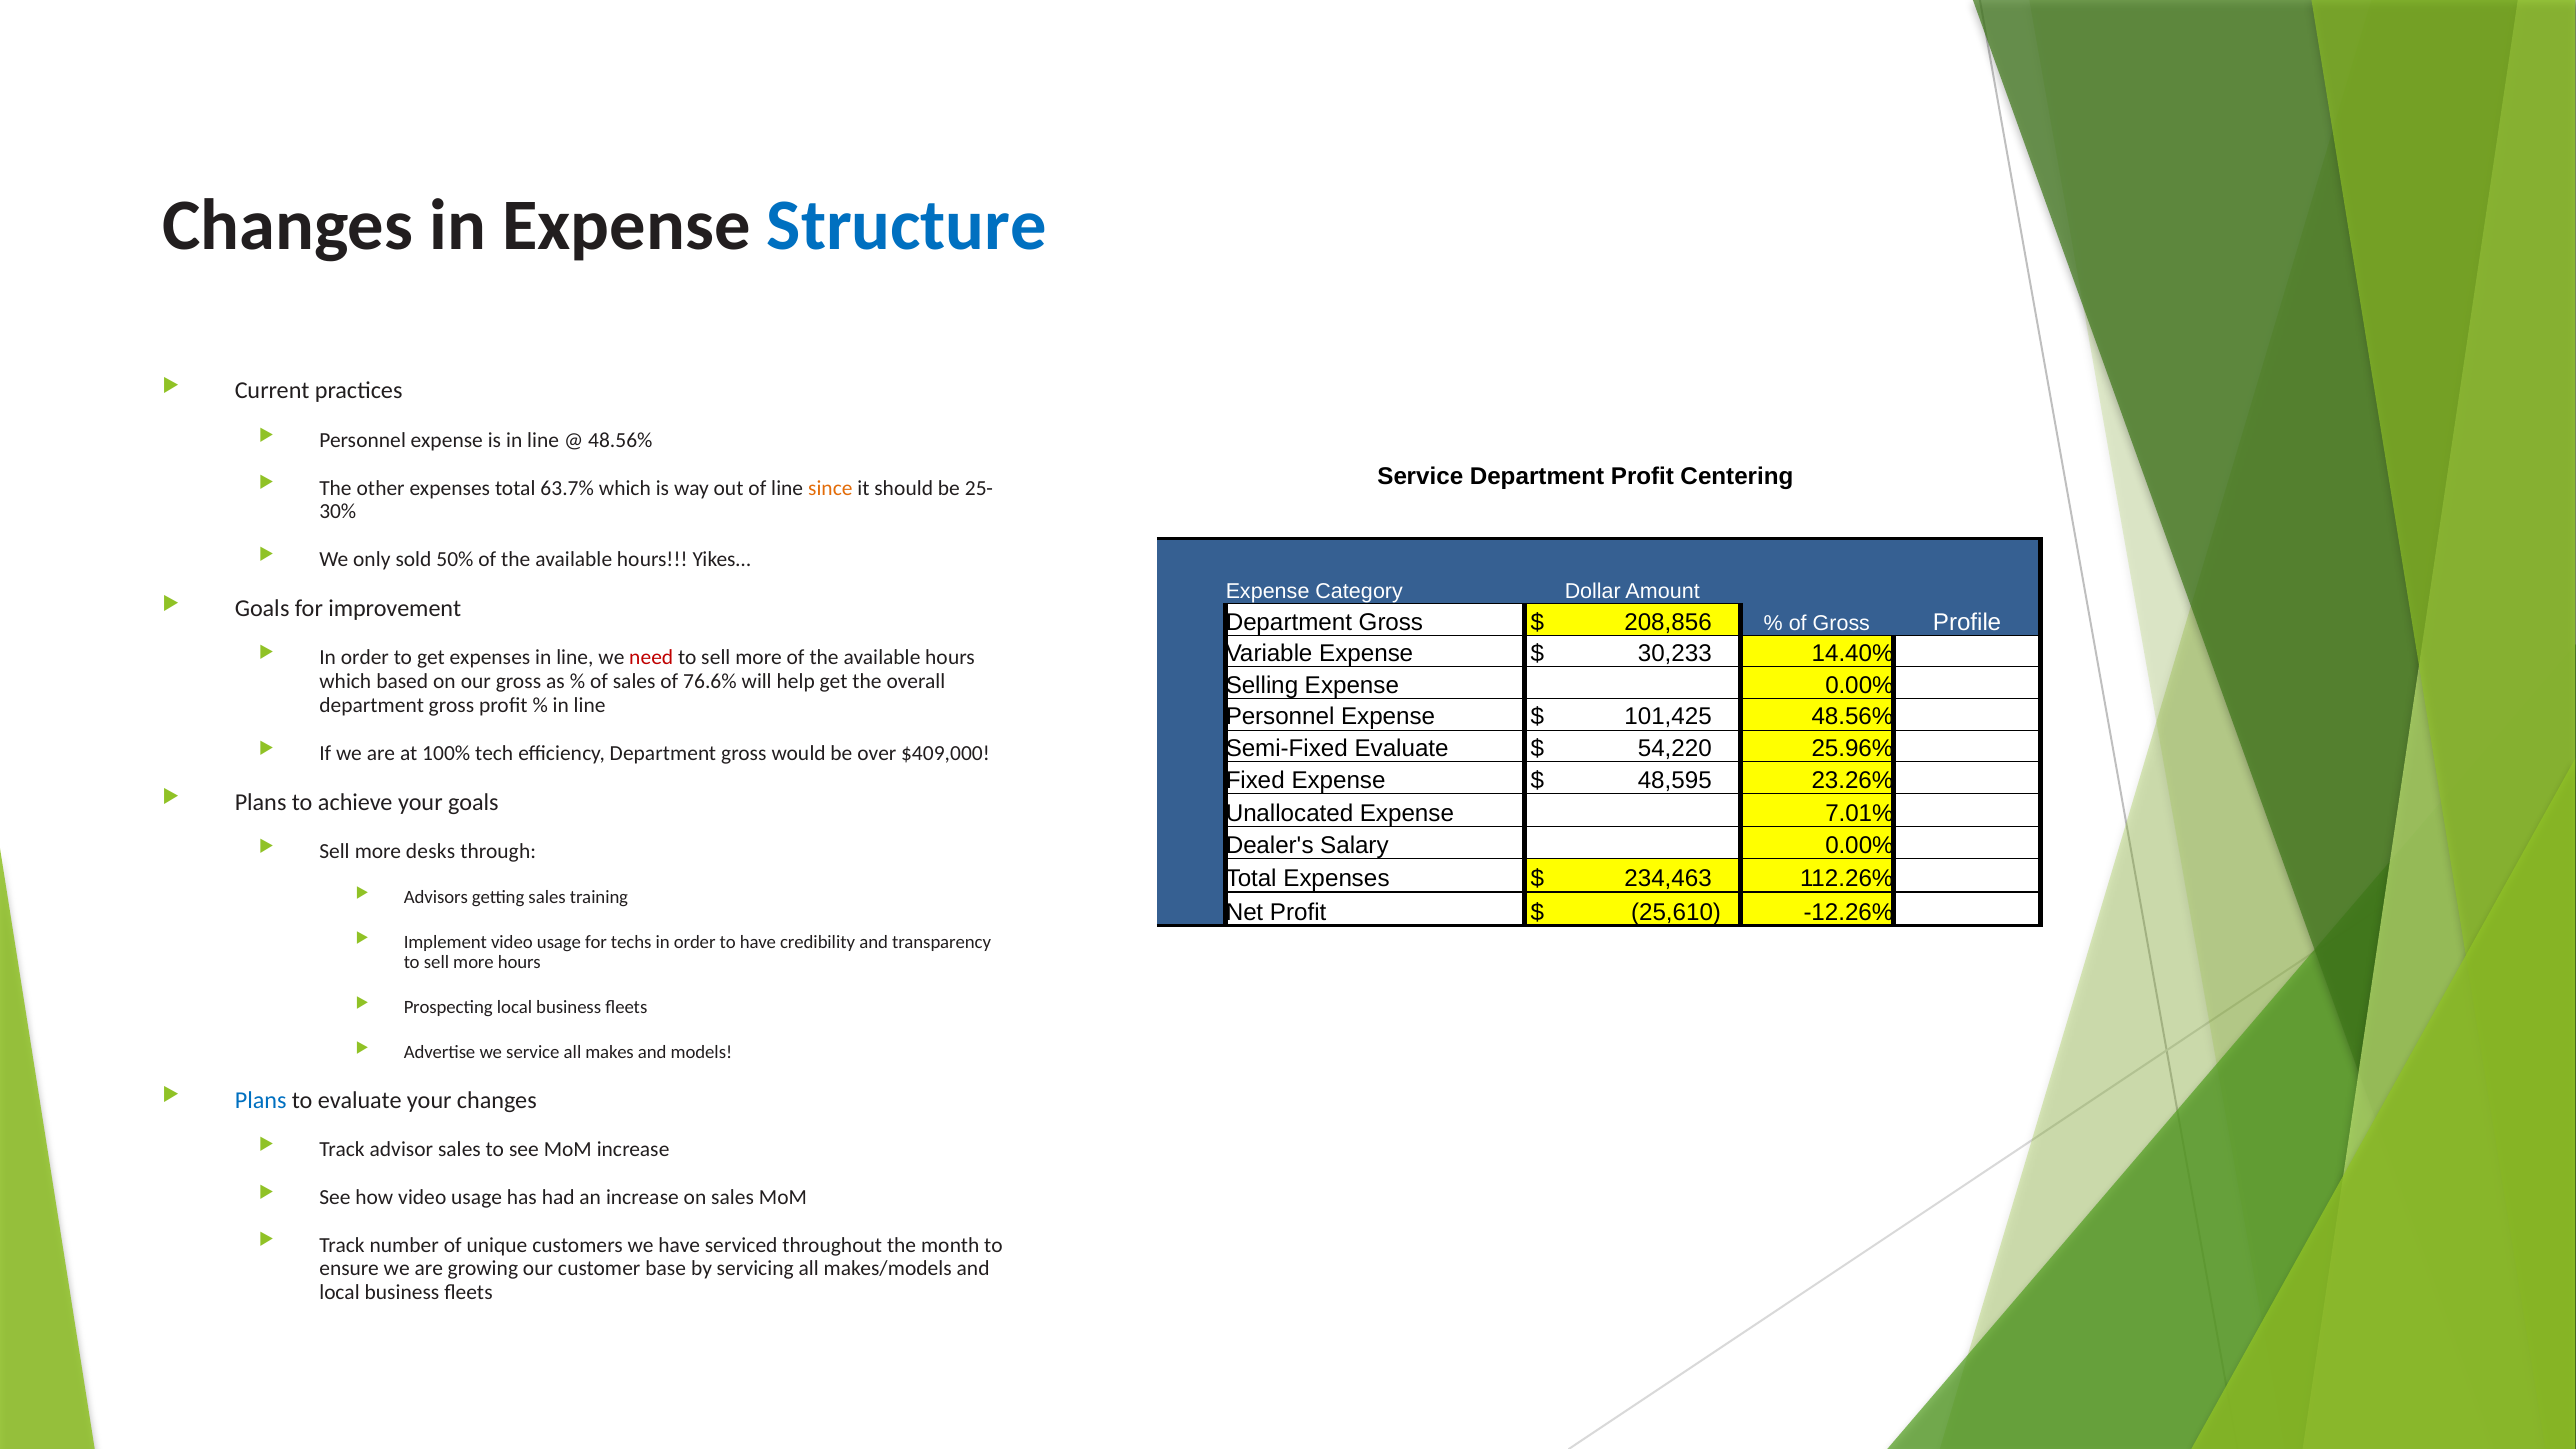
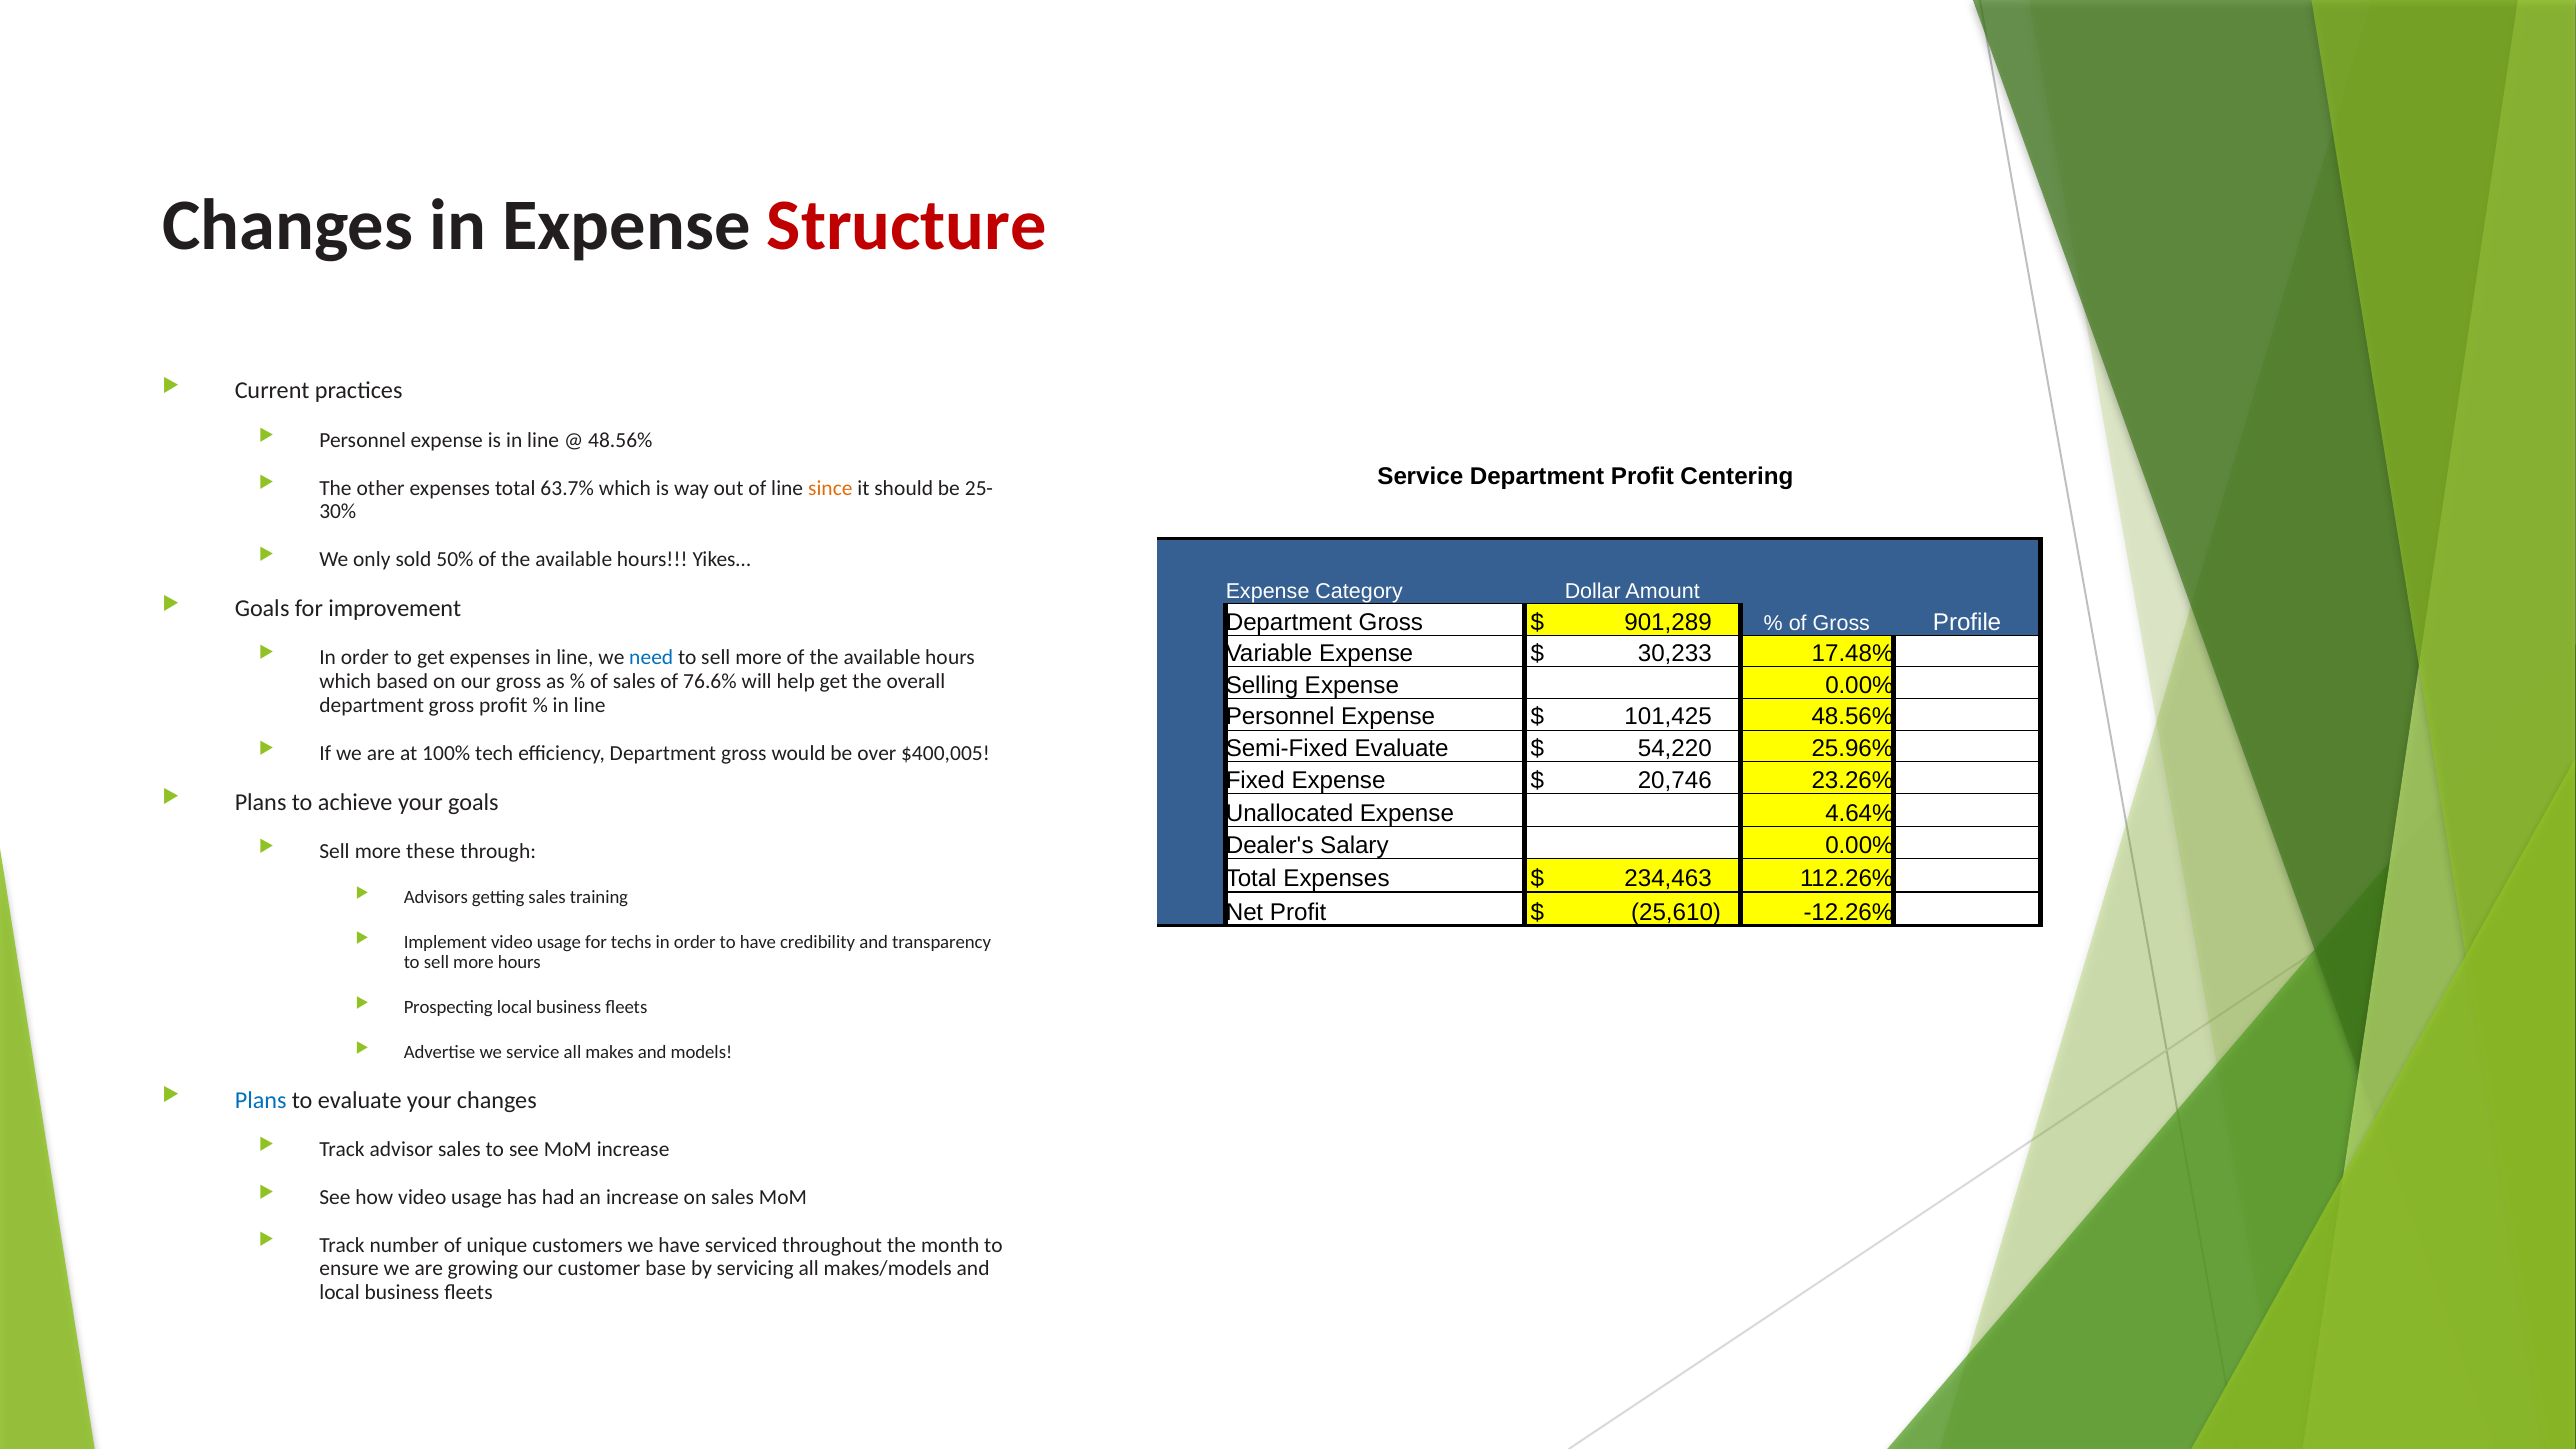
Structure colour: blue -> red
208,856: 208,856 -> 901,289
14.40%: 14.40% -> 17.48%
need colour: red -> blue
$409,000: $409,000 -> $400,005
48,595: 48,595 -> 20,746
7.01%: 7.01% -> 4.64%
desks: desks -> these
